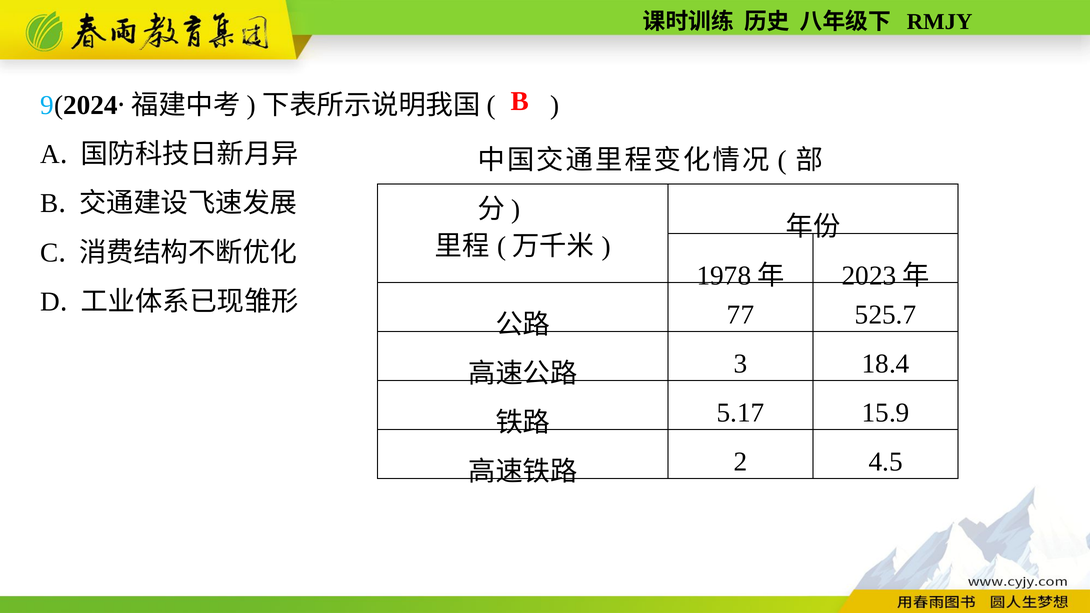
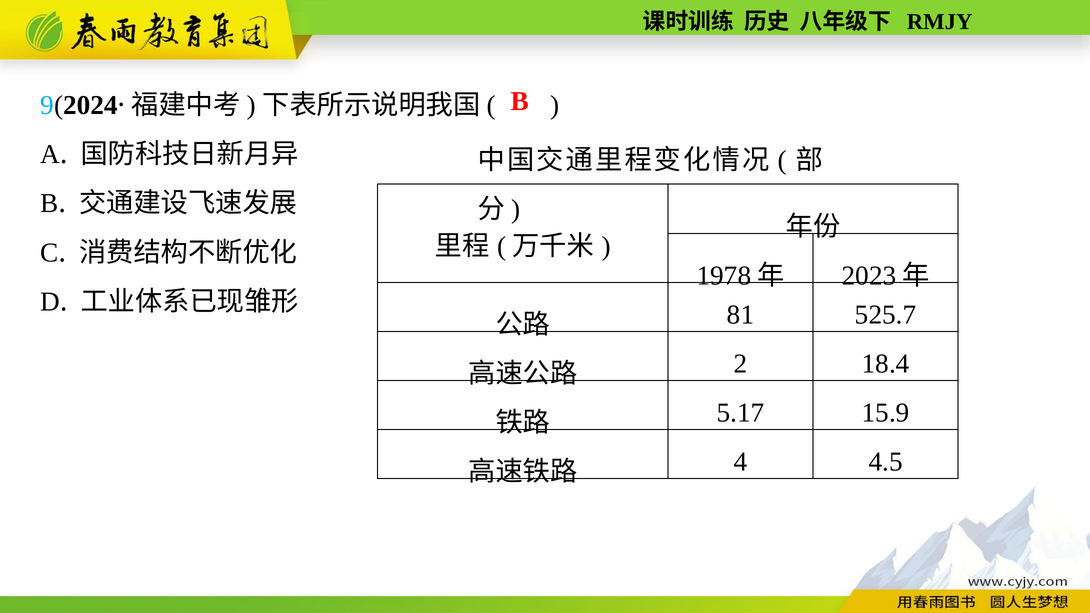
77: 77 -> 81
3: 3 -> 2
2: 2 -> 4
